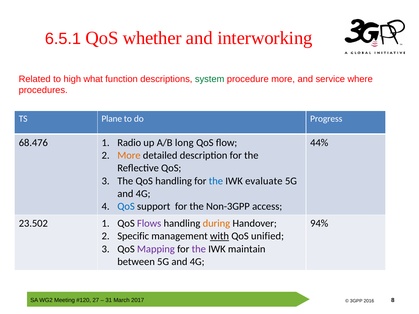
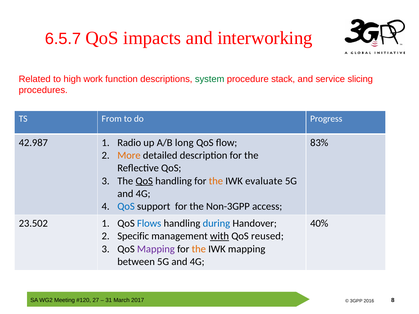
6.5.1: 6.5.1 -> 6.5.7
whether: whether -> impacts
what: what -> work
procedure more: more -> stack
where: where -> slicing
Plane: Plane -> From
68.476: 68.476 -> 42.987
44%: 44% -> 83%
QoS at (144, 181) underline: none -> present
the at (216, 181) colour: blue -> orange
Flows colour: purple -> blue
during colour: orange -> blue
94%: 94% -> 40%
unified: unified -> reused
the at (199, 249) colour: purple -> orange
IWK maintain: maintain -> mapping
